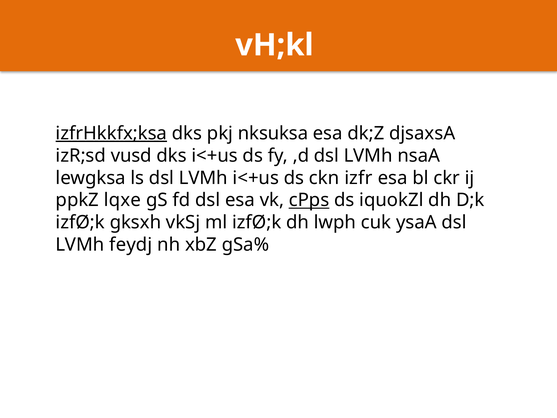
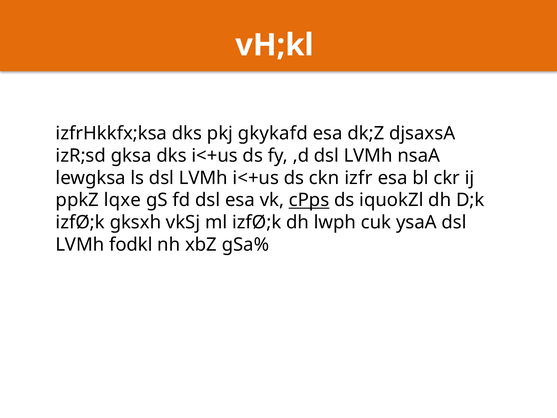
izfrHkkfx;ksa underline: present -> none
nksuksa: nksuksa -> gkykafd
vusd: vusd -> gksa
feydj: feydj -> fodkl
